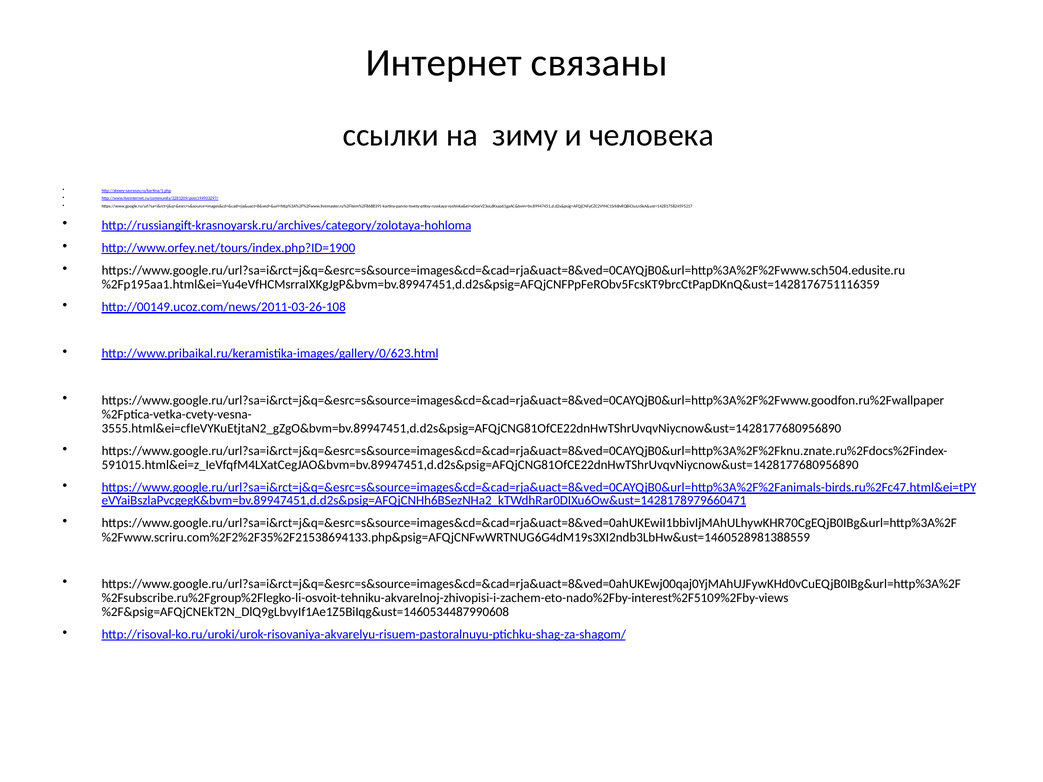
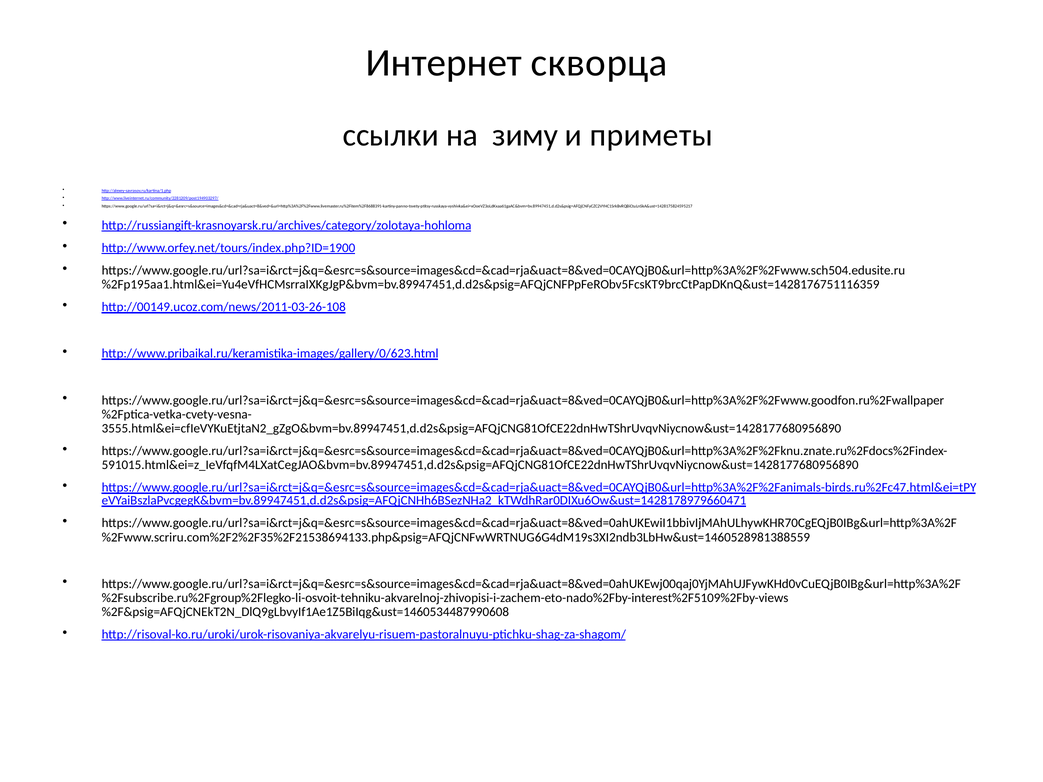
связаны: связаны -> скворца
человека: человека -> приметы
